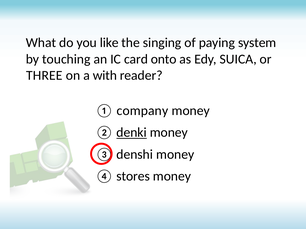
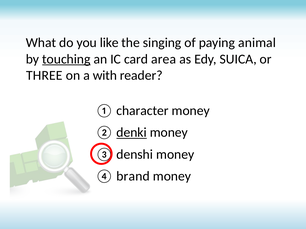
system: system -> animal
touching underline: none -> present
onto: onto -> area
company: company -> character
stores: stores -> brand
